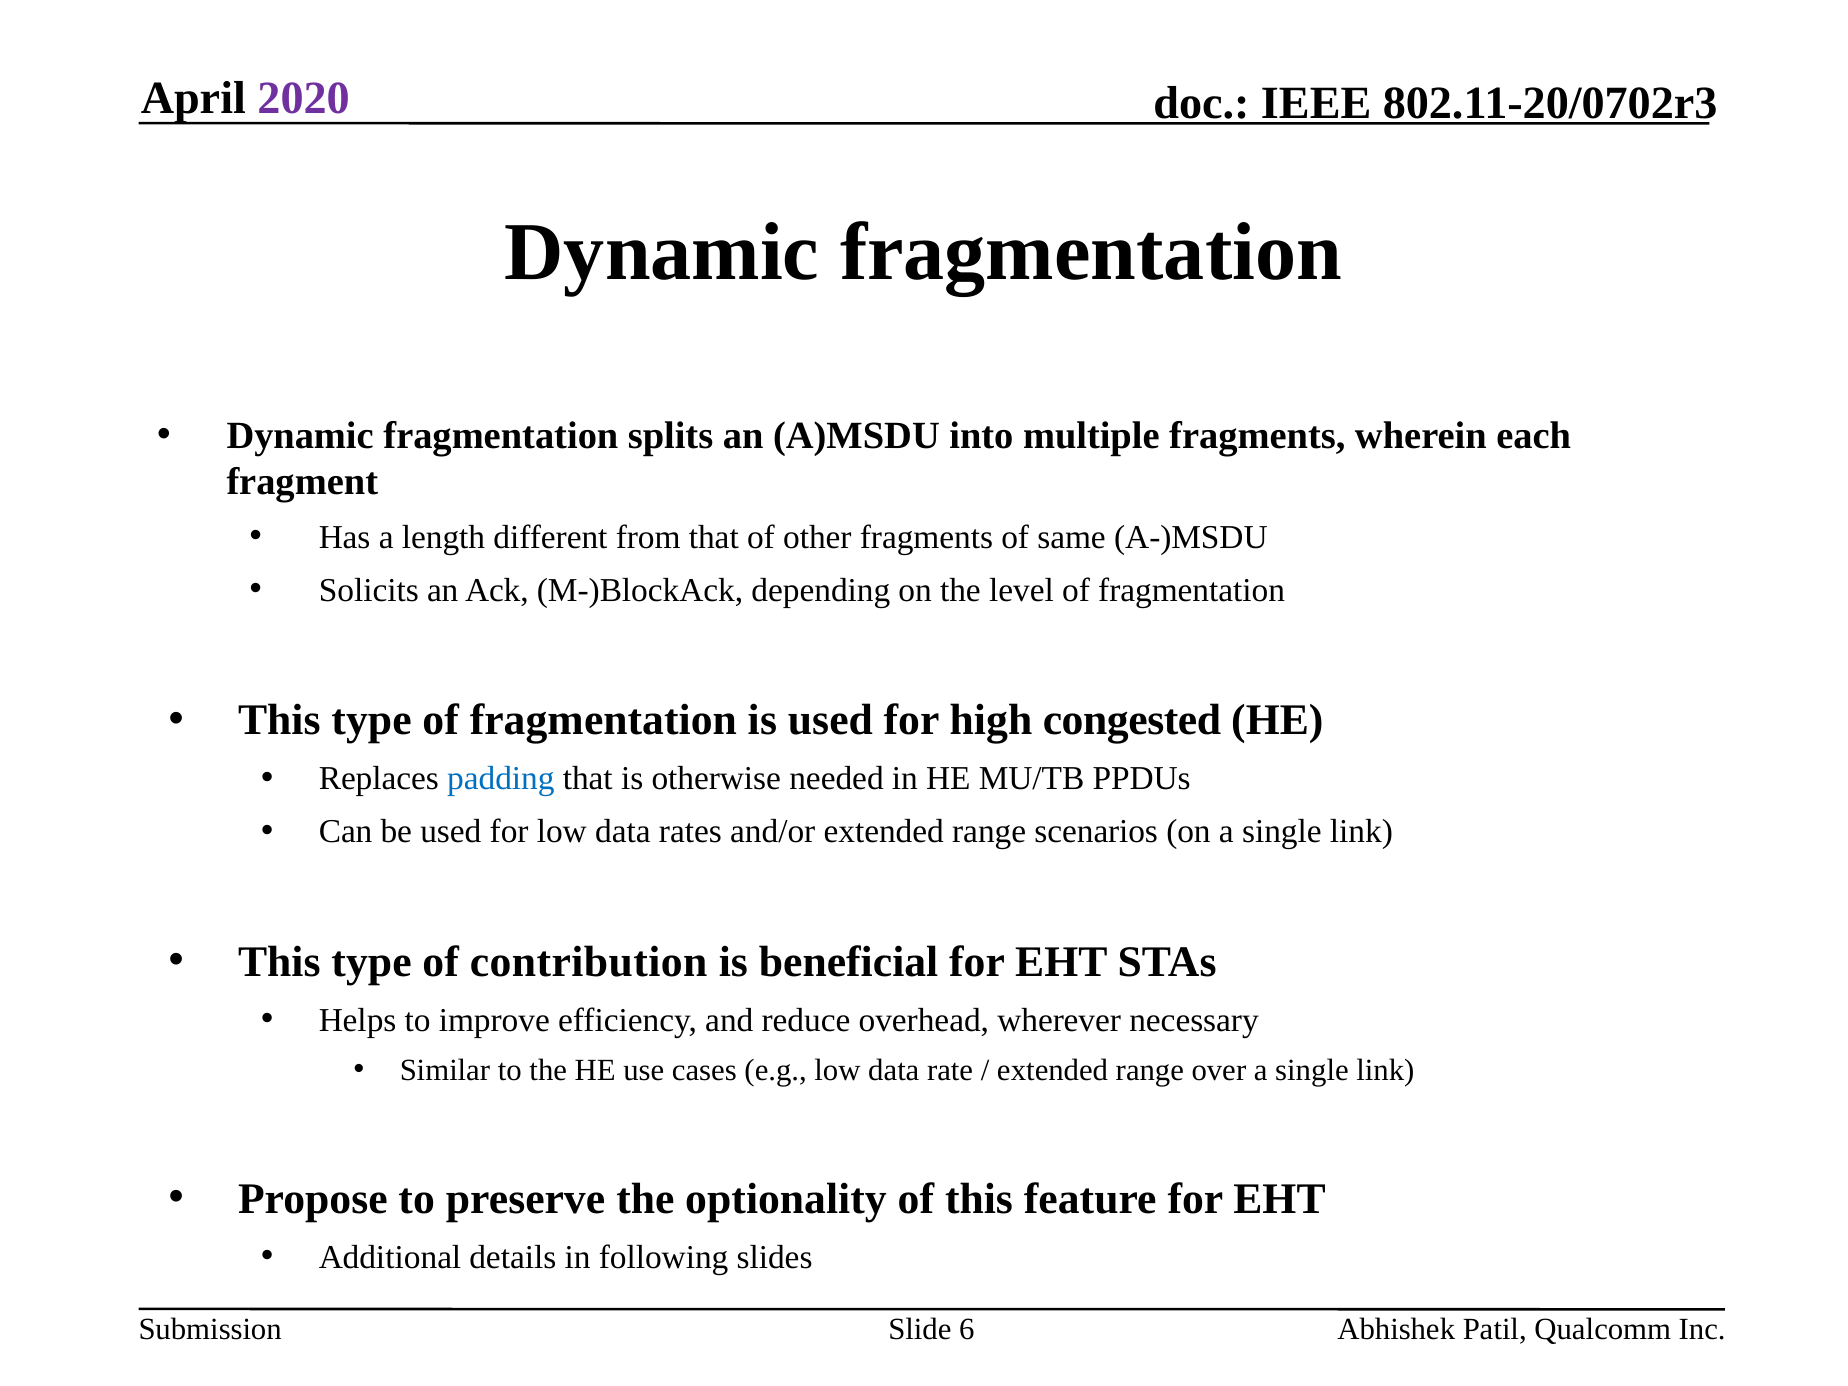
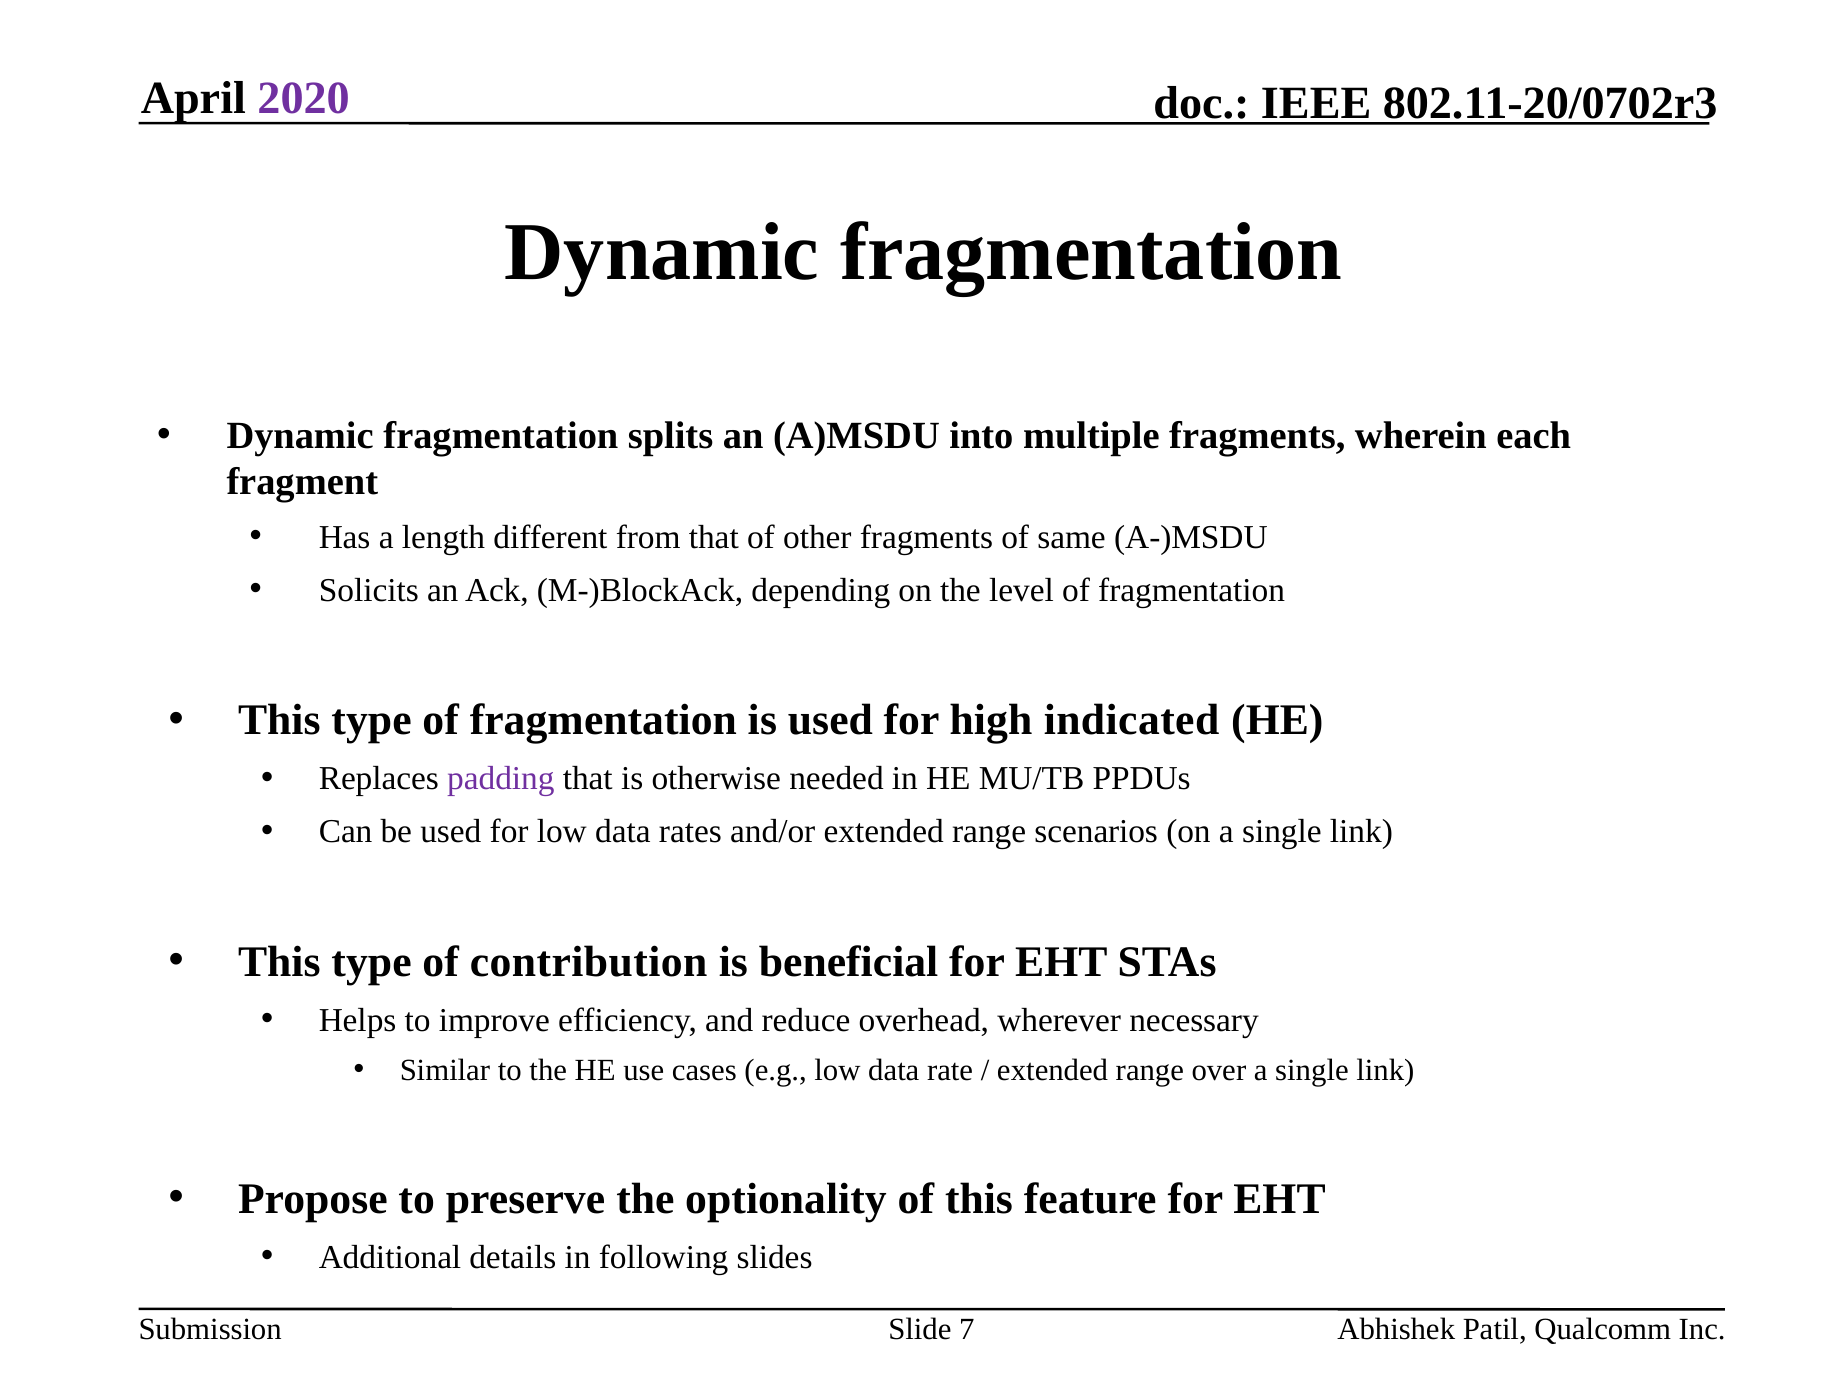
congested: congested -> indicated
padding colour: blue -> purple
6: 6 -> 7
